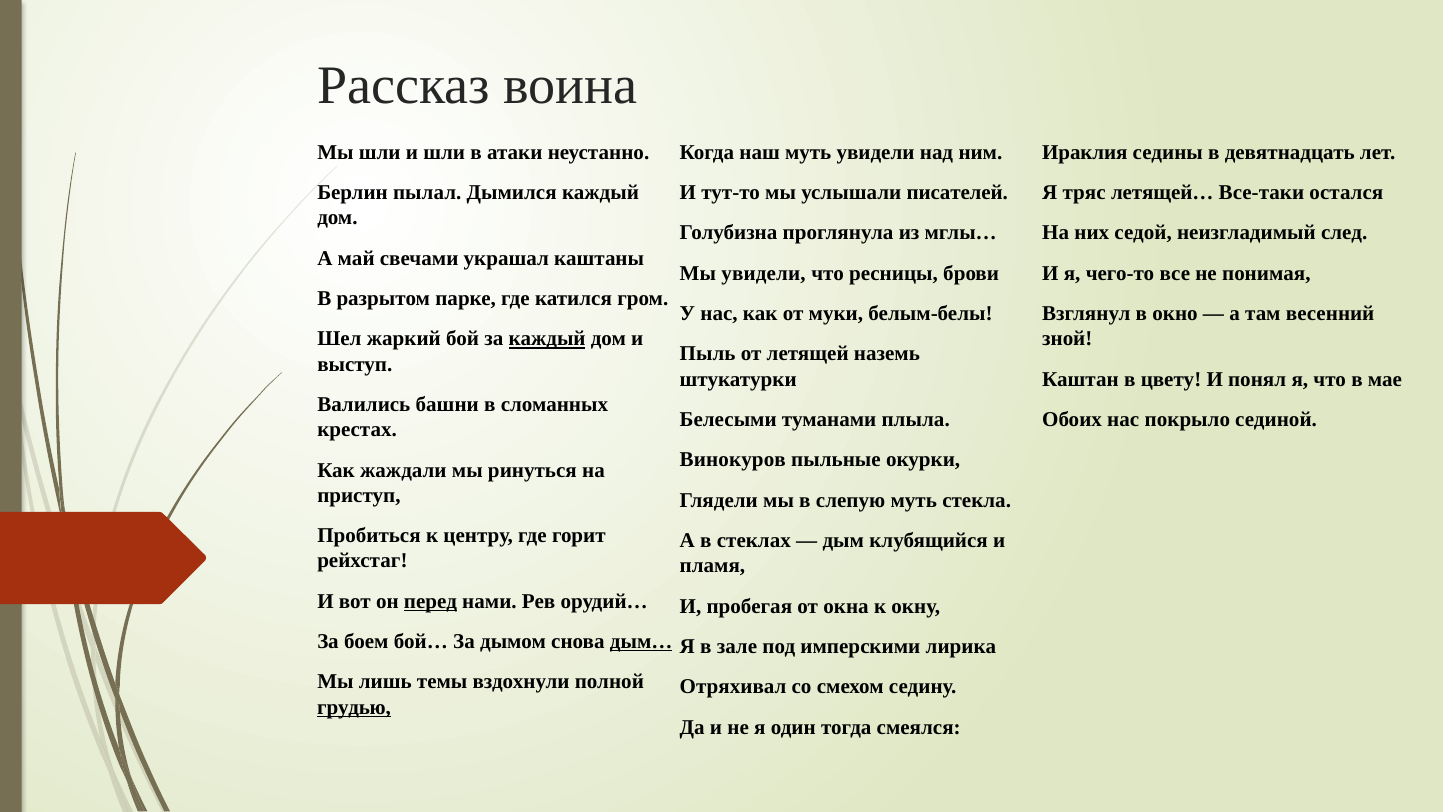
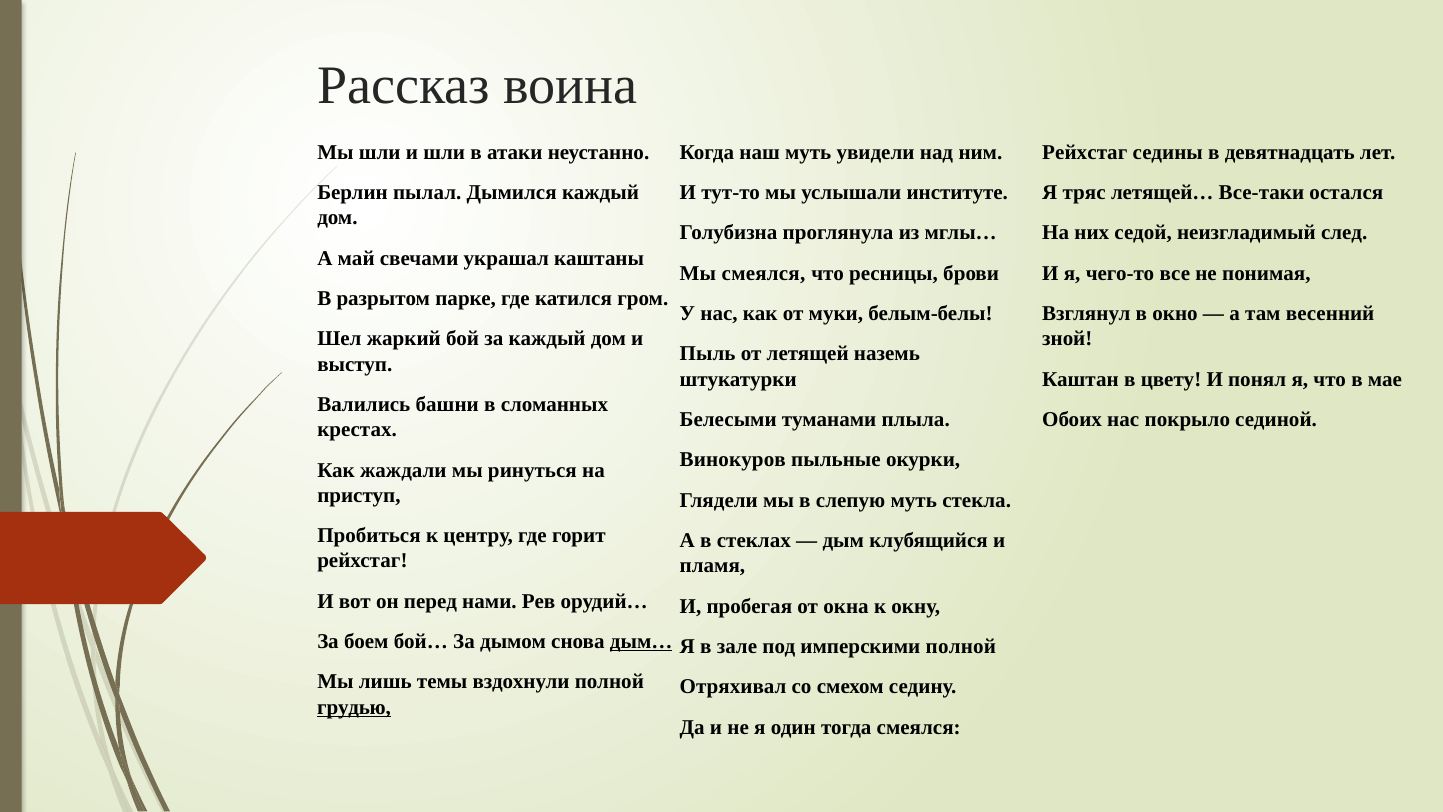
Ираклия at (1085, 152): Ираклия -> Рейхстаг
писателей: писателей -> институте
Мы увидели: увидели -> смеялся
каждый at (547, 339) underline: present -> none
перед underline: present -> none
имперскими лирика: лирика -> полной
